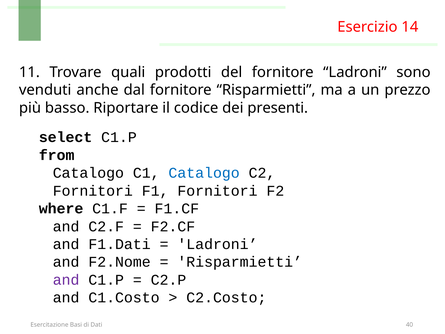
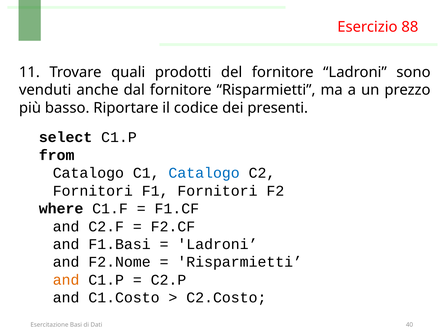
14: 14 -> 88
F1.Dati: F1.Dati -> F1.Basi
and at (66, 280) colour: purple -> orange
